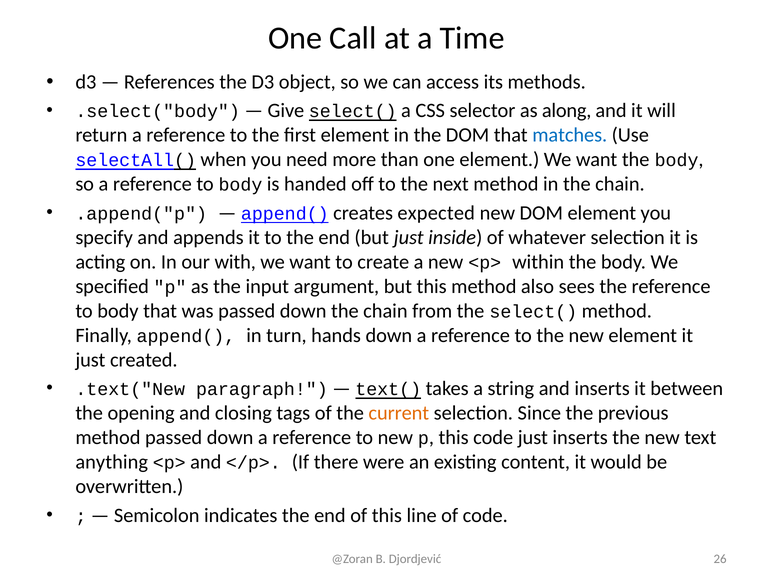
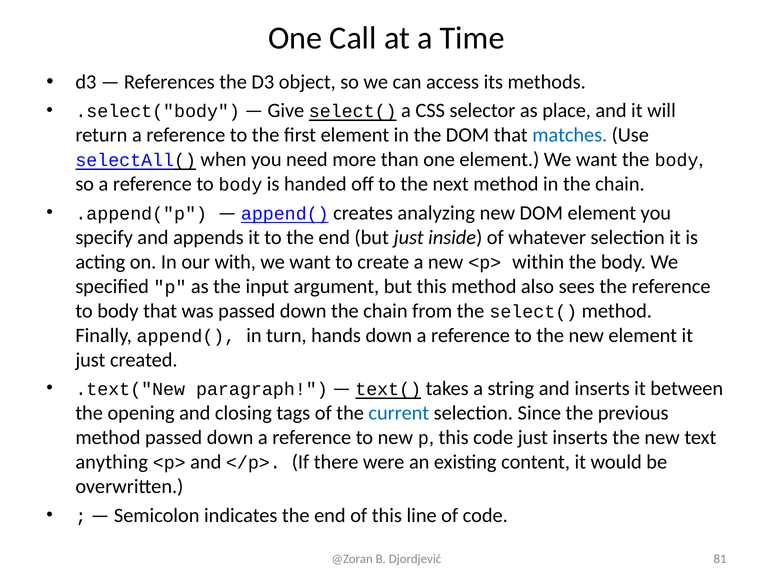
along: along -> place
expected: expected -> analyzing
current colour: orange -> blue
26: 26 -> 81
